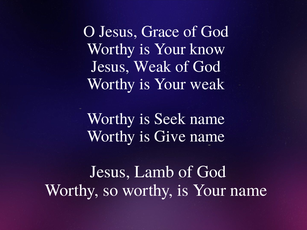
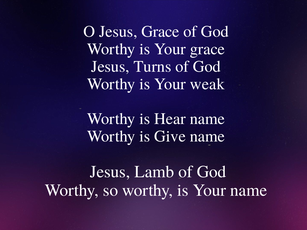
Your know: know -> grace
Jesus Weak: Weak -> Turns
Seek: Seek -> Hear
